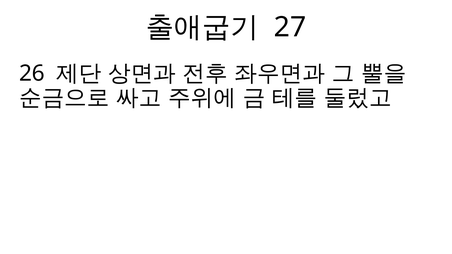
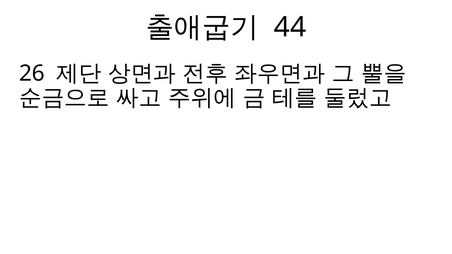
27: 27 -> 44
